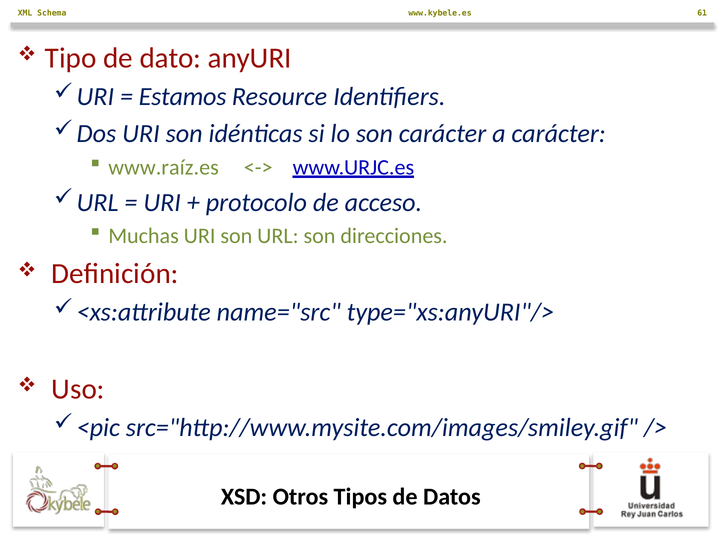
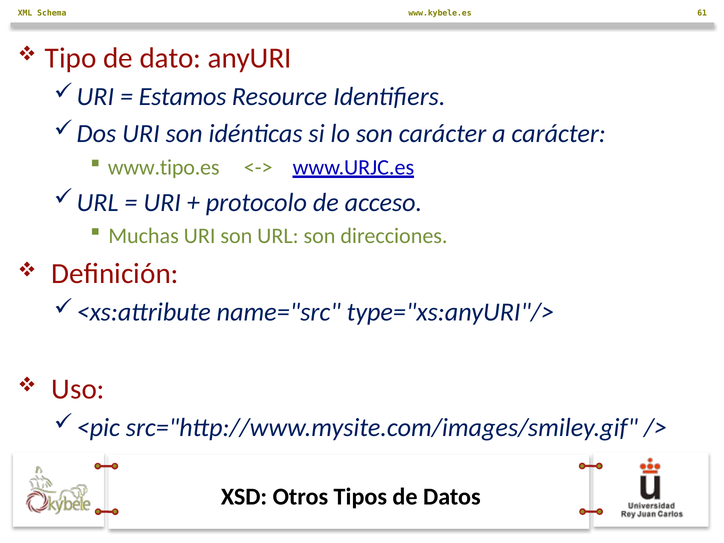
www.raíz.es: www.raíz.es -> www.tipo.es
